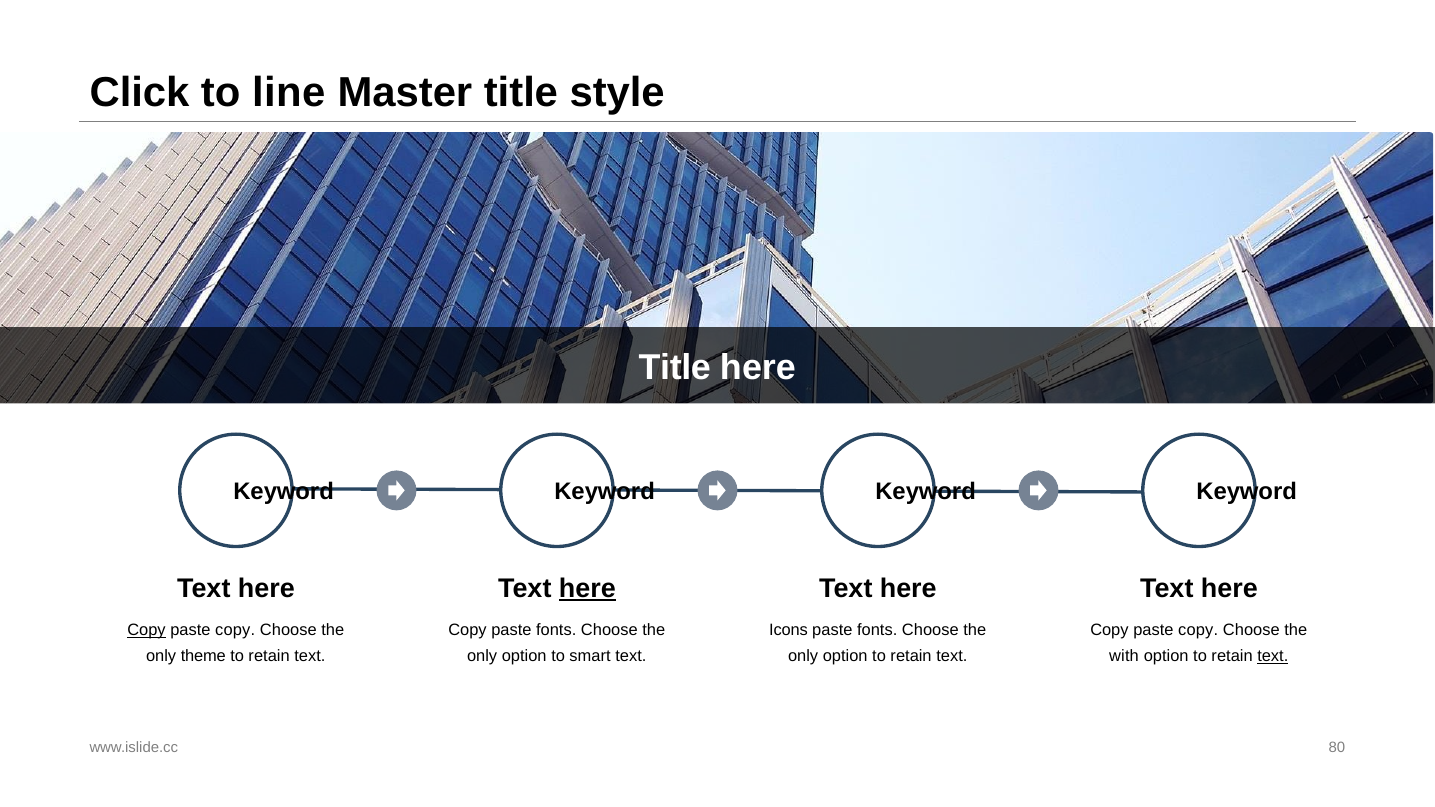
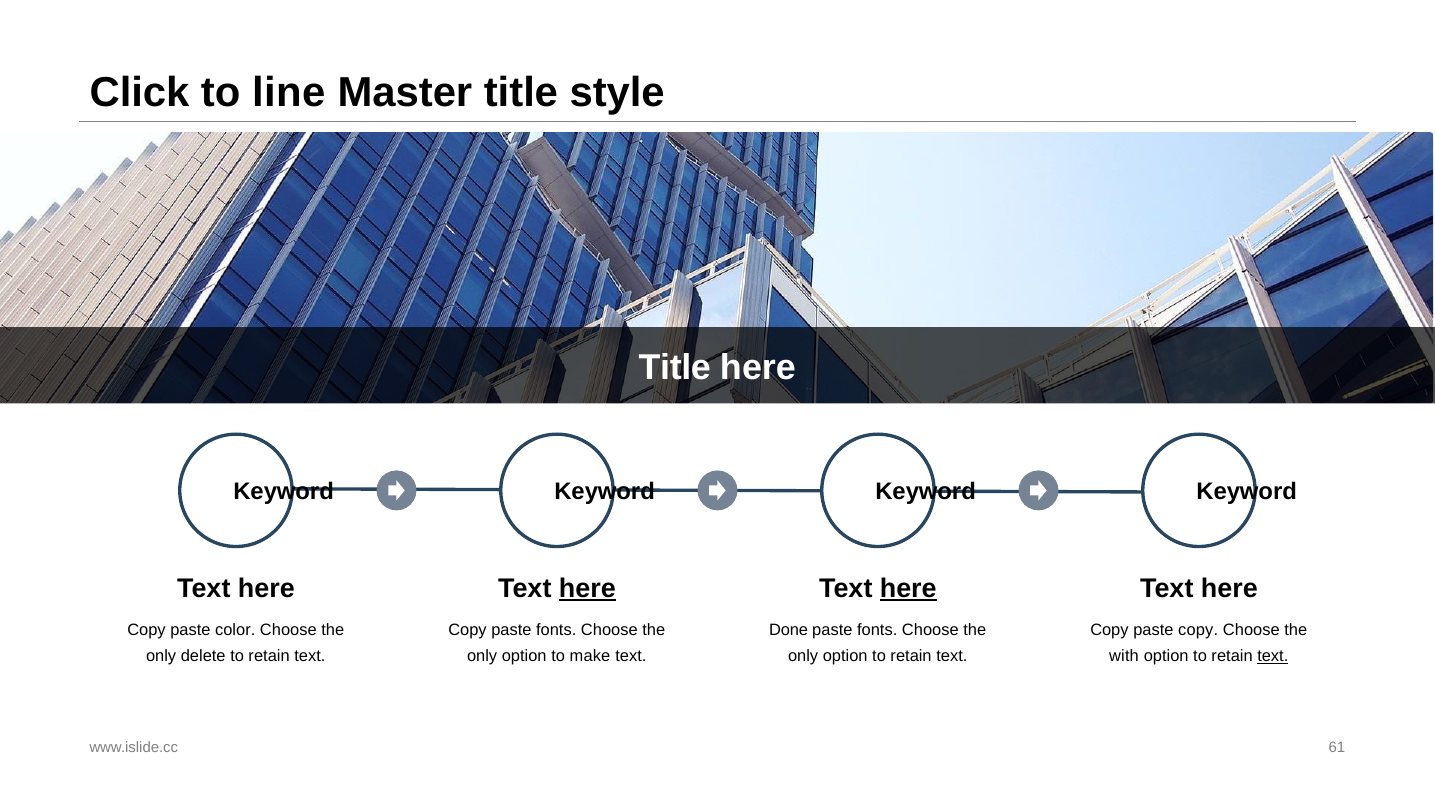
here at (908, 588) underline: none -> present
Copy at (146, 631) underline: present -> none
copy at (235, 631): copy -> color
Icons: Icons -> Done
theme: theme -> delete
smart: smart -> make
80: 80 -> 61
